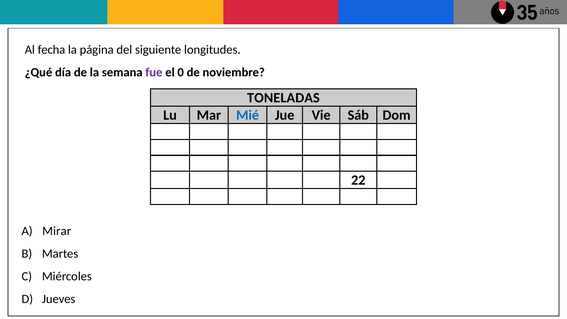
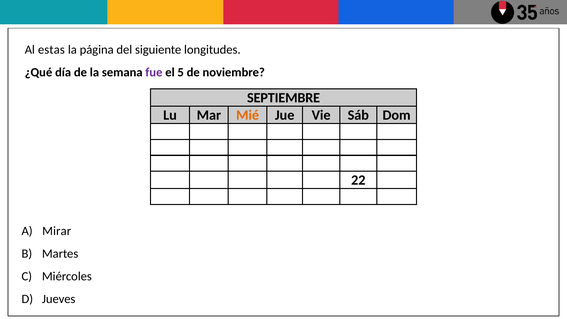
fecha: fecha -> estas
0: 0 -> 5
TONELADAS: TONELADAS -> SEPTIEMBRE
Mié colour: blue -> orange
